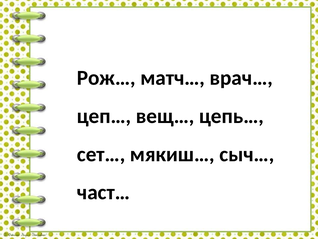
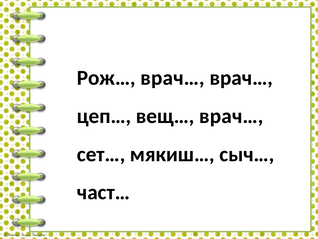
Рож… матч…: матч… -> врач…
вещ… цепь…: цепь… -> врач…
